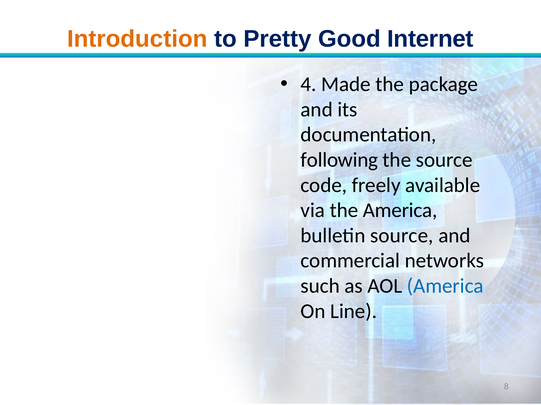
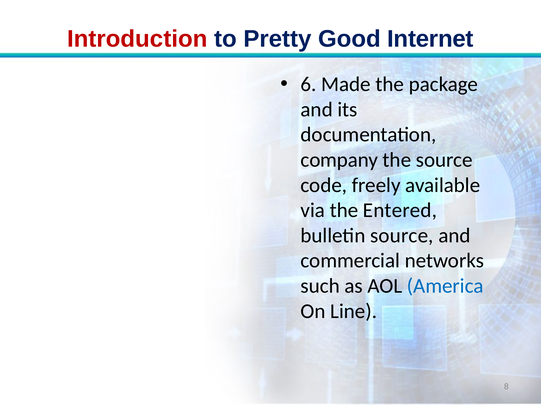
Introduction colour: orange -> red
4: 4 -> 6
following: following -> company
the America: America -> Entered
